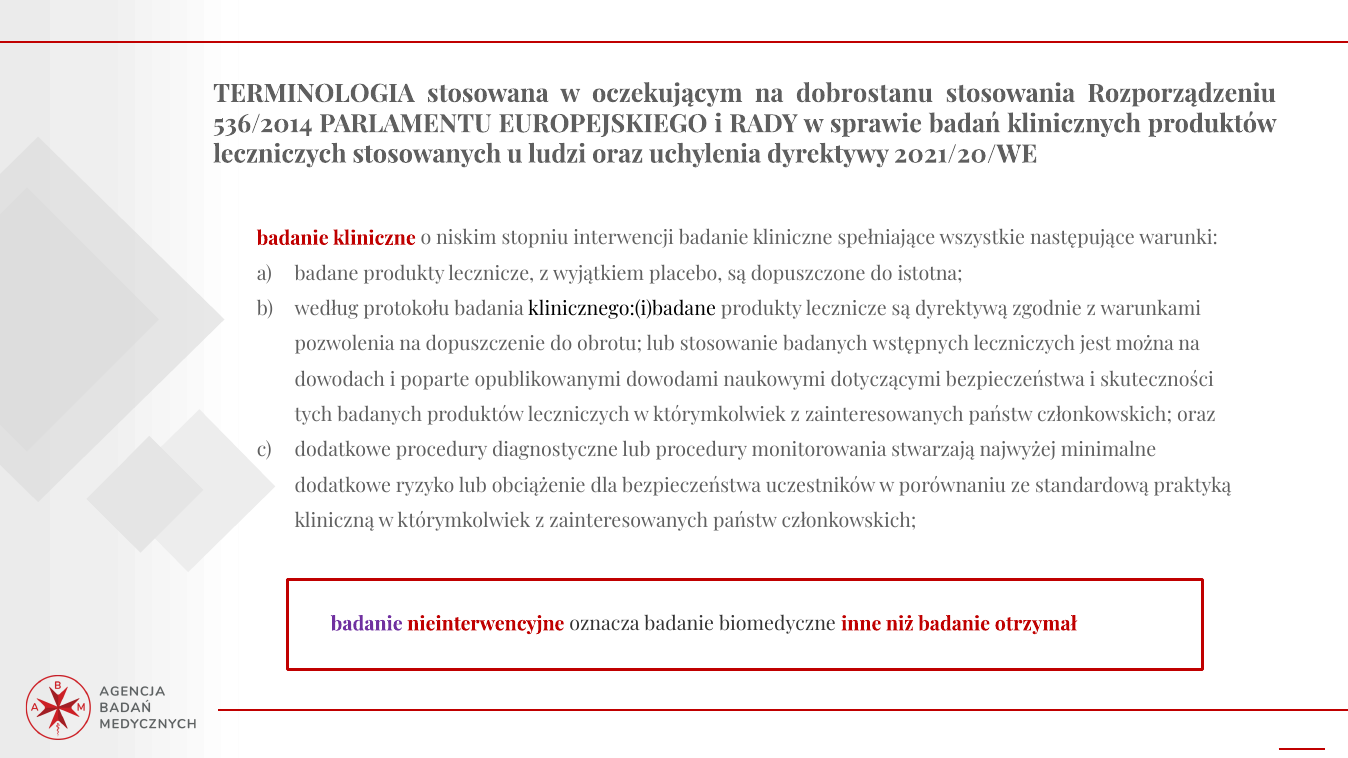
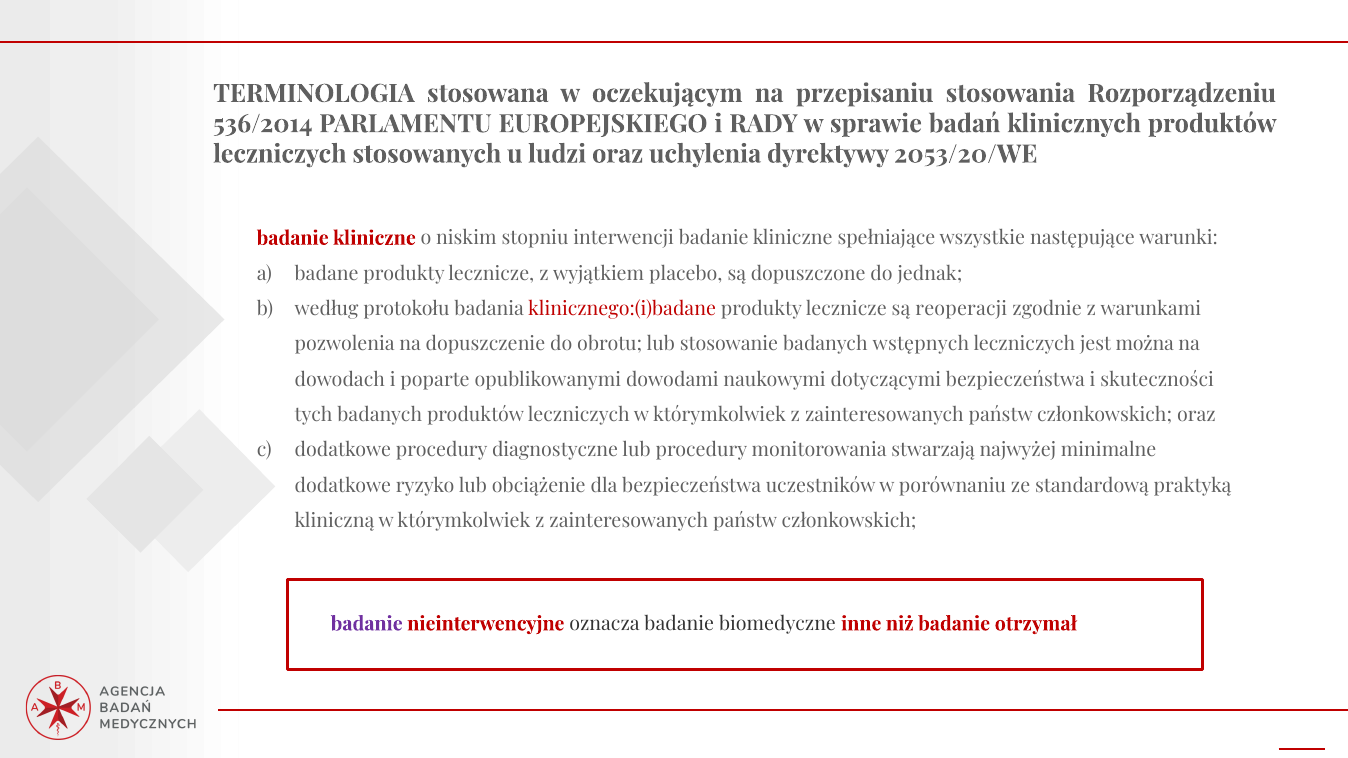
dobrostanu: dobrostanu -> przepisaniu
2021/20/WE: 2021/20/WE -> 2053/20/WE
istotna: istotna -> jednak
klinicznego:(i)badane colour: black -> red
dyrektywą: dyrektywą -> reoperacji
